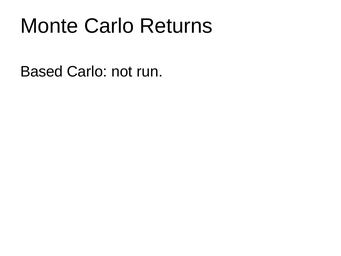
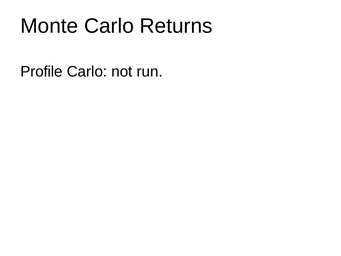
Based: Based -> Profile
